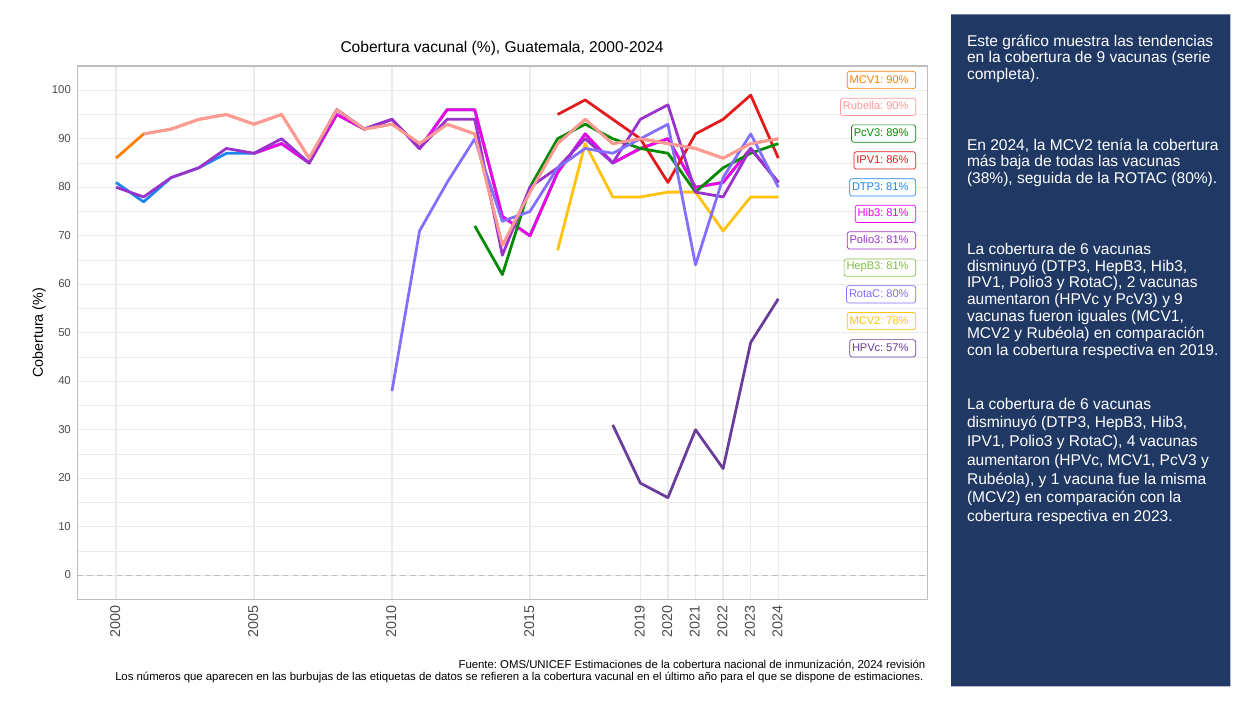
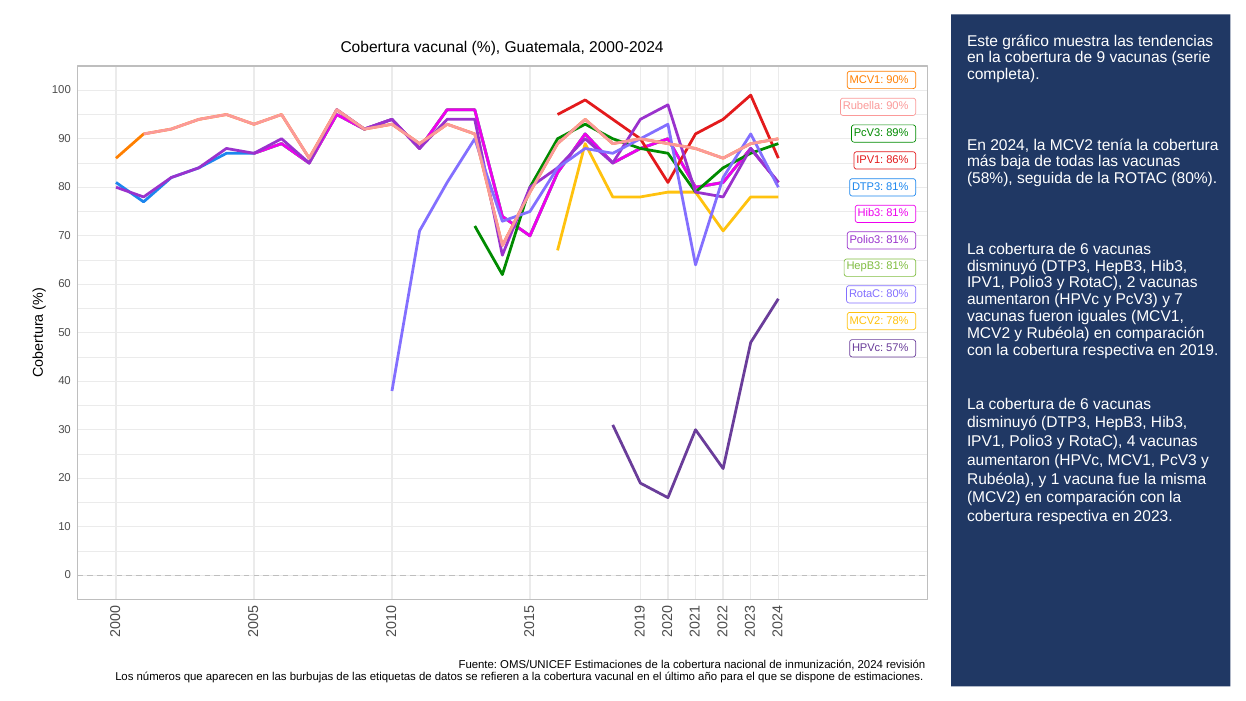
38%: 38% -> 58%
y 9: 9 -> 7
